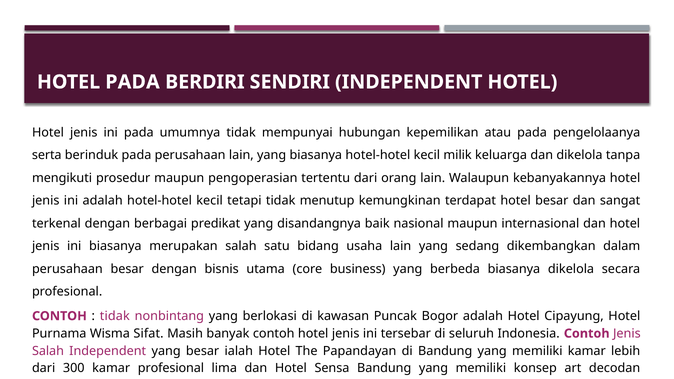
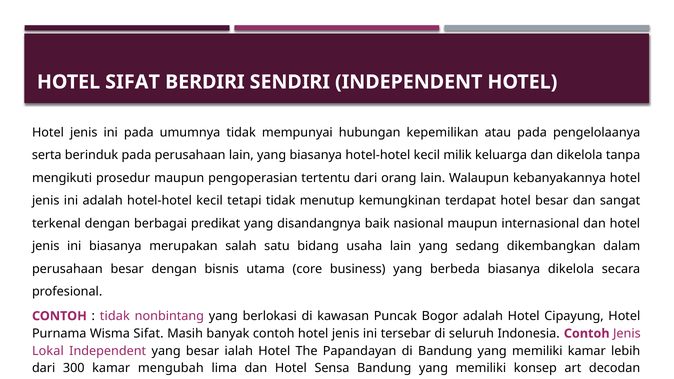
HOTEL PADA: PADA -> SIFAT
Salah at (48, 351): Salah -> Lokal
kamar profesional: profesional -> mengubah
